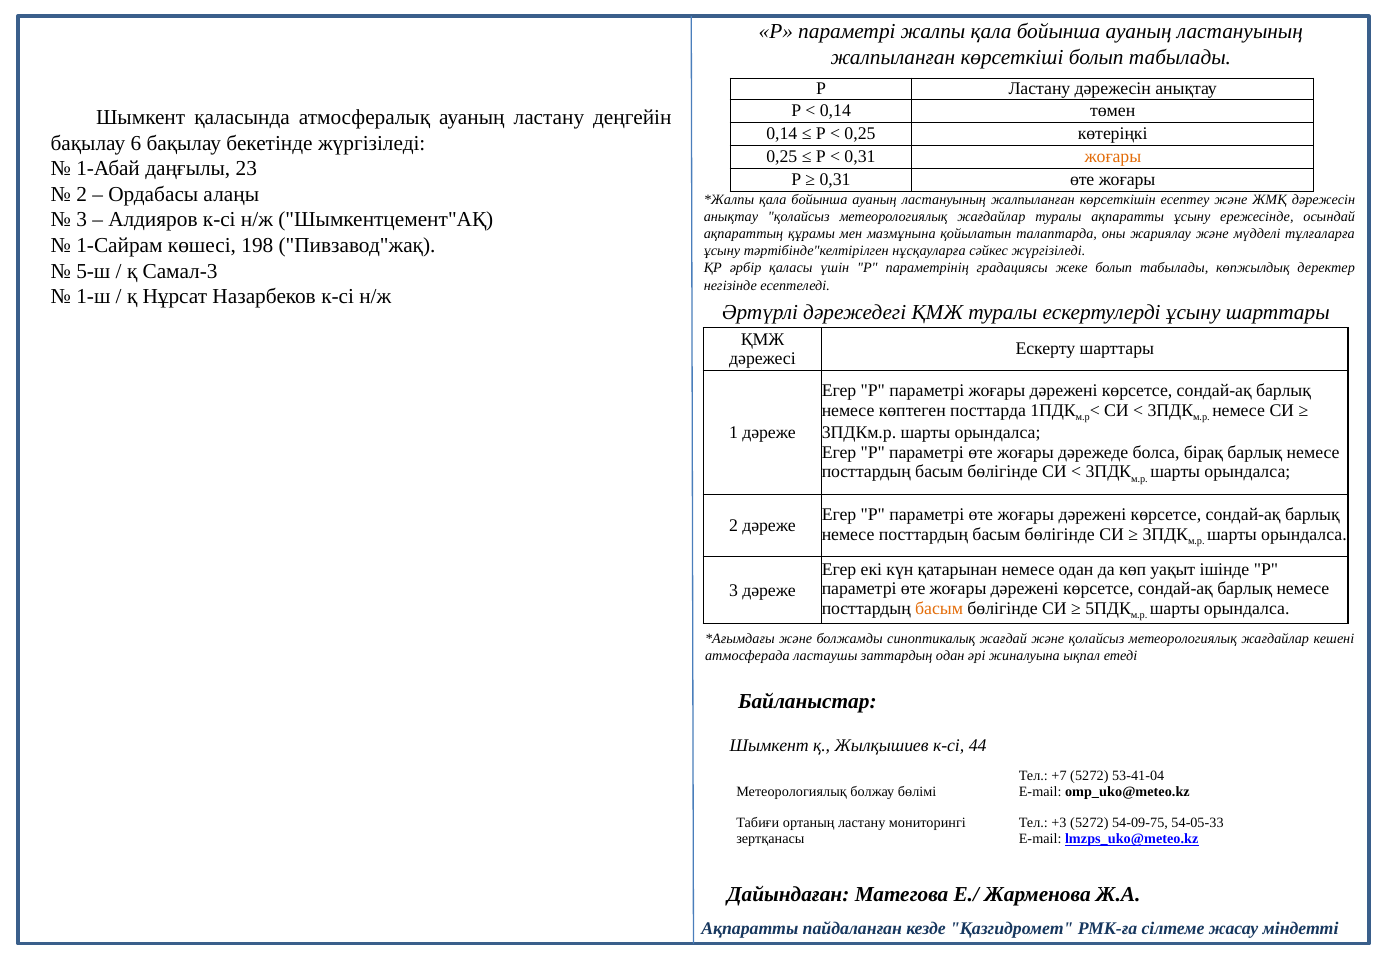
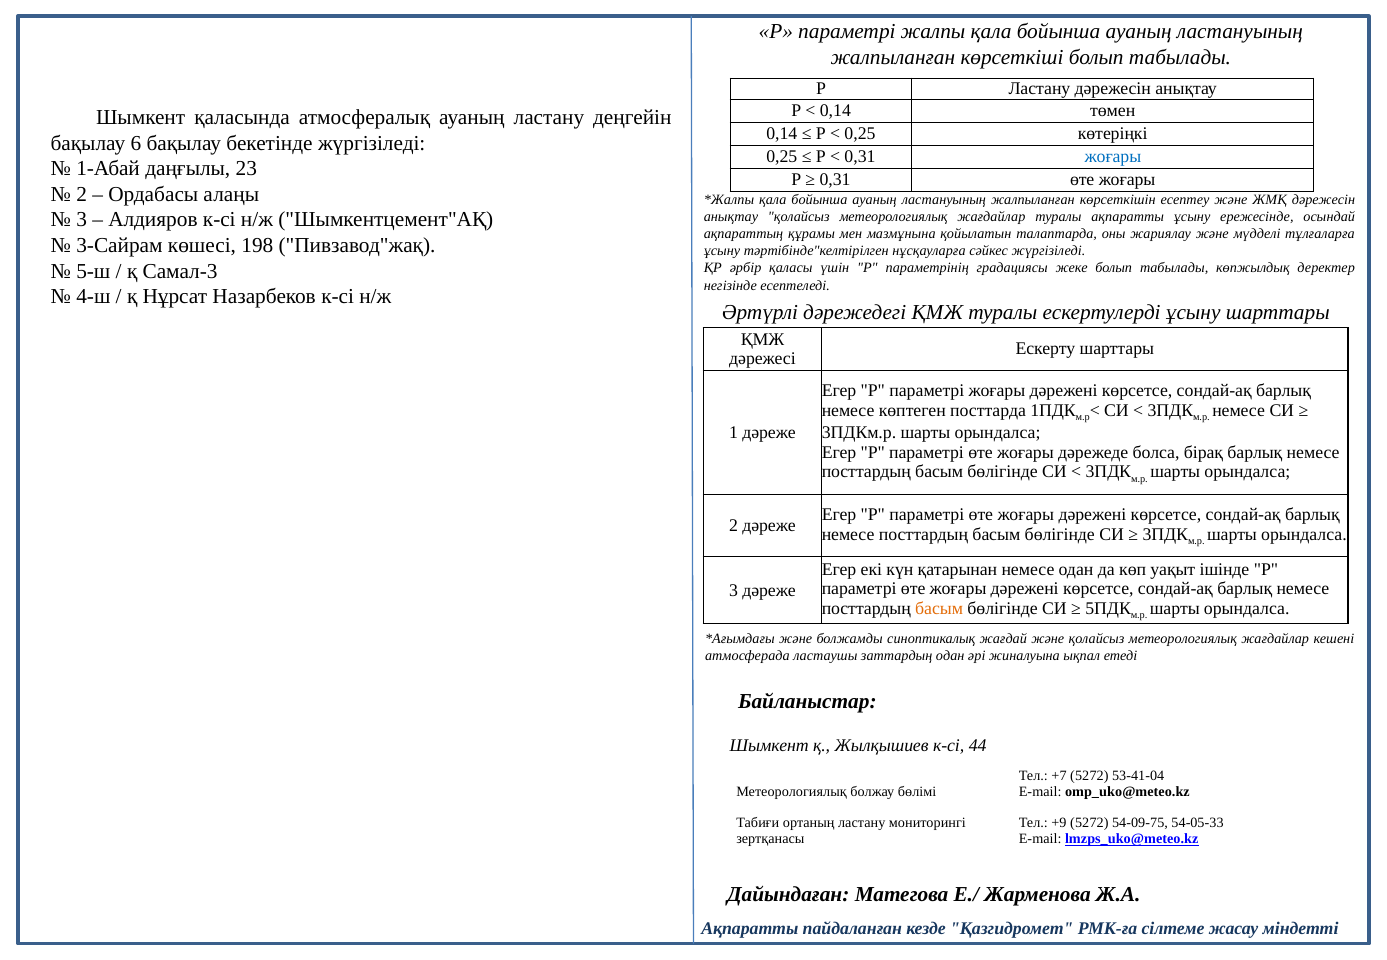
жоғары at (1113, 157) colour: orange -> blue
1-Сайрам: 1-Сайрам -> 3-Сайрам
1-ш: 1-ш -> 4-ш
+3: +3 -> +9
